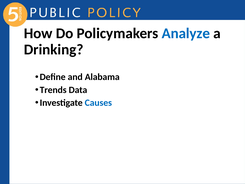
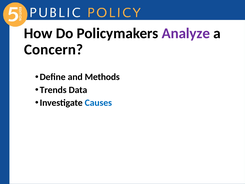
Analyze colour: blue -> purple
Drinking: Drinking -> Concern
Alabama: Alabama -> Methods
